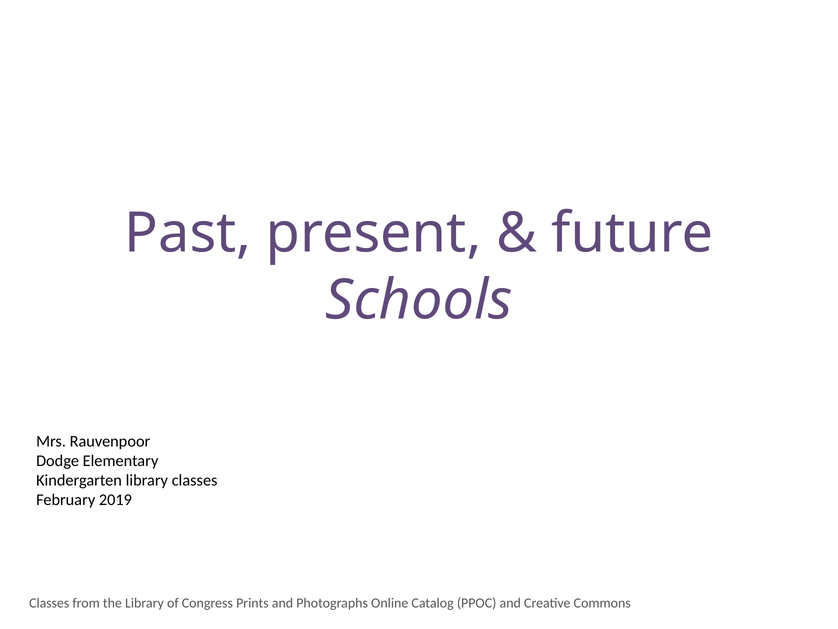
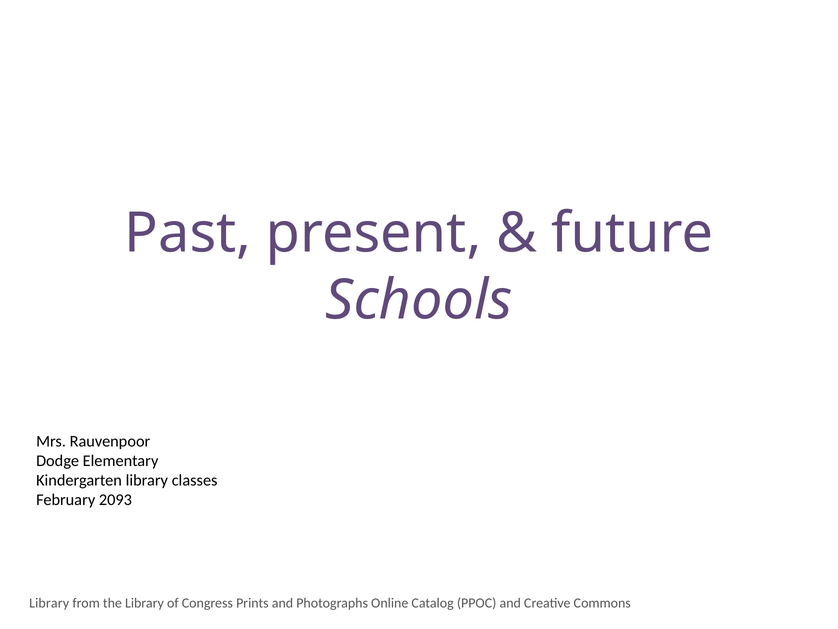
2019: 2019 -> 2093
Classes at (49, 603): Classes -> Library
